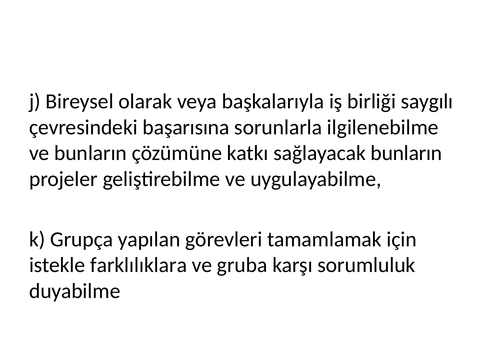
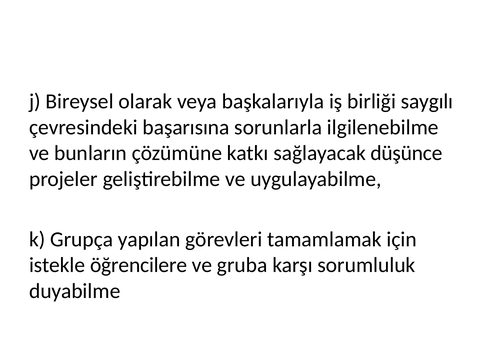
sağlayacak bunların: bunların -> düşünce
farklılıklara: farklılıklara -> öğrencilere
